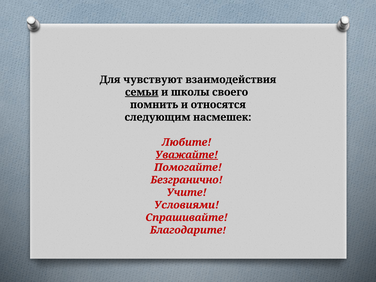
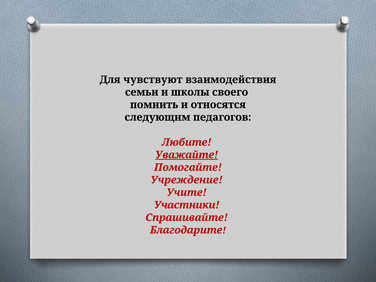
семьи underline: present -> none
насмешек: насмешек -> педагогов
Безгранично: Безгранично -> Учреждение
Условиями: Условиями -> Участники
